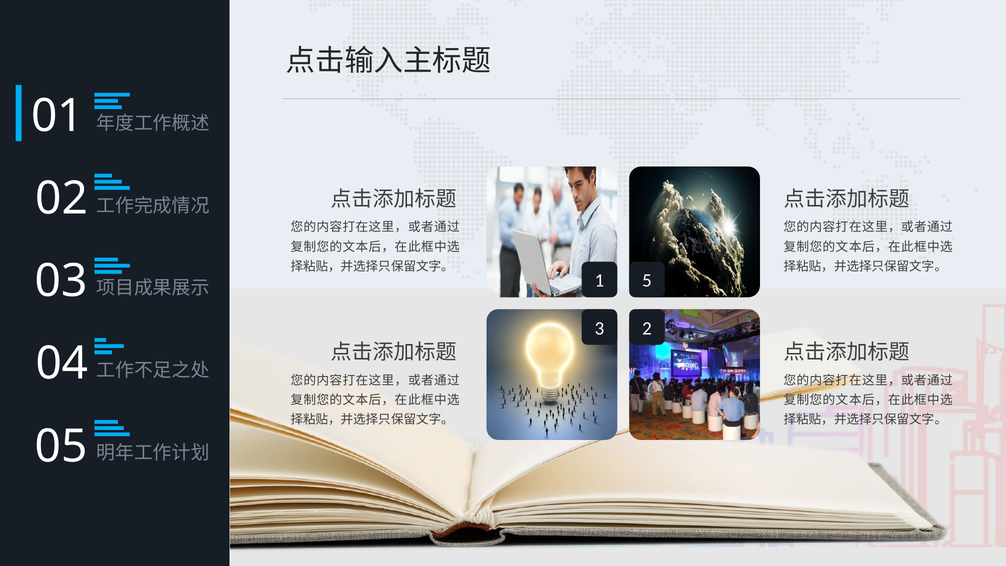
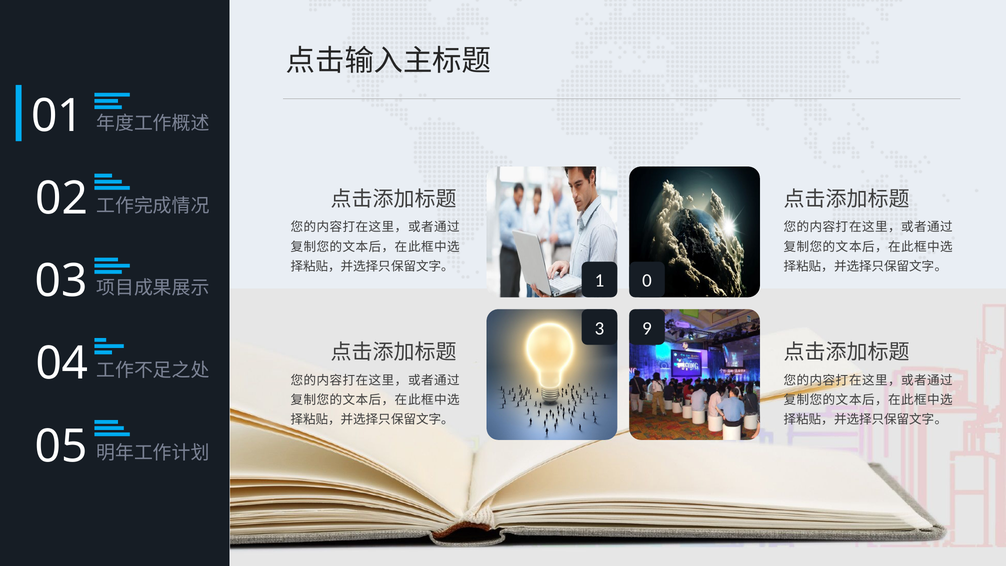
5: 5 -> 0
2: 2 -> 9
